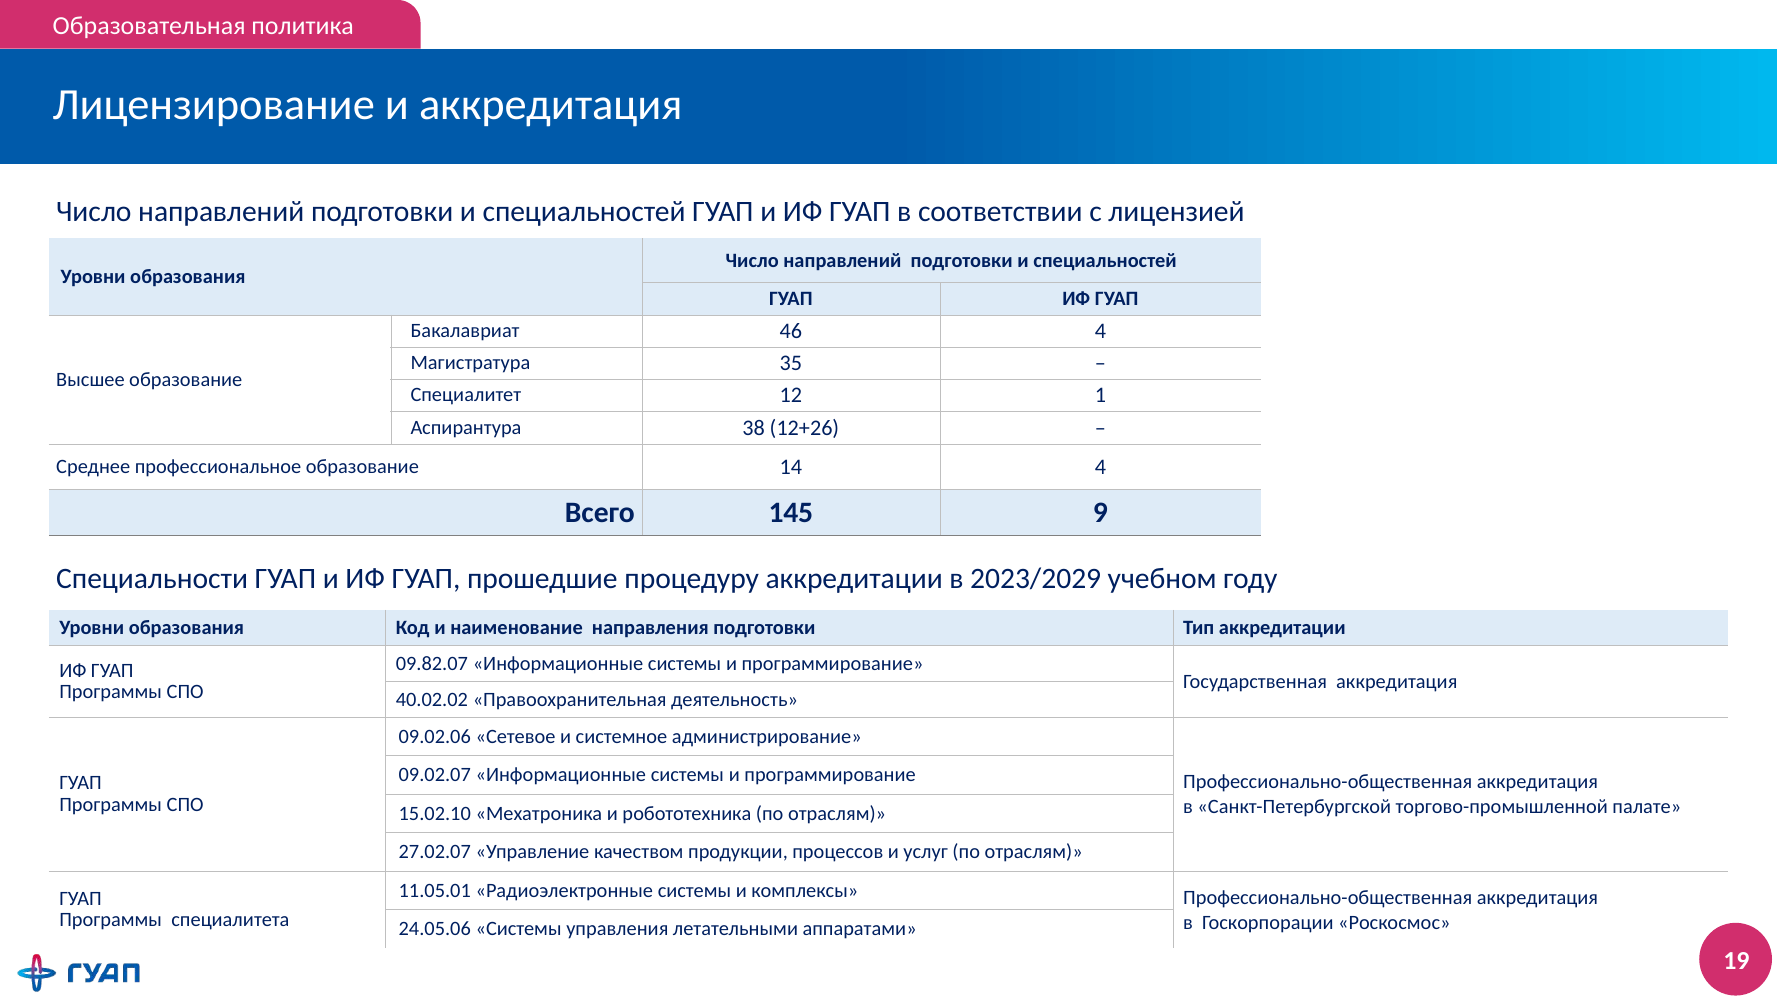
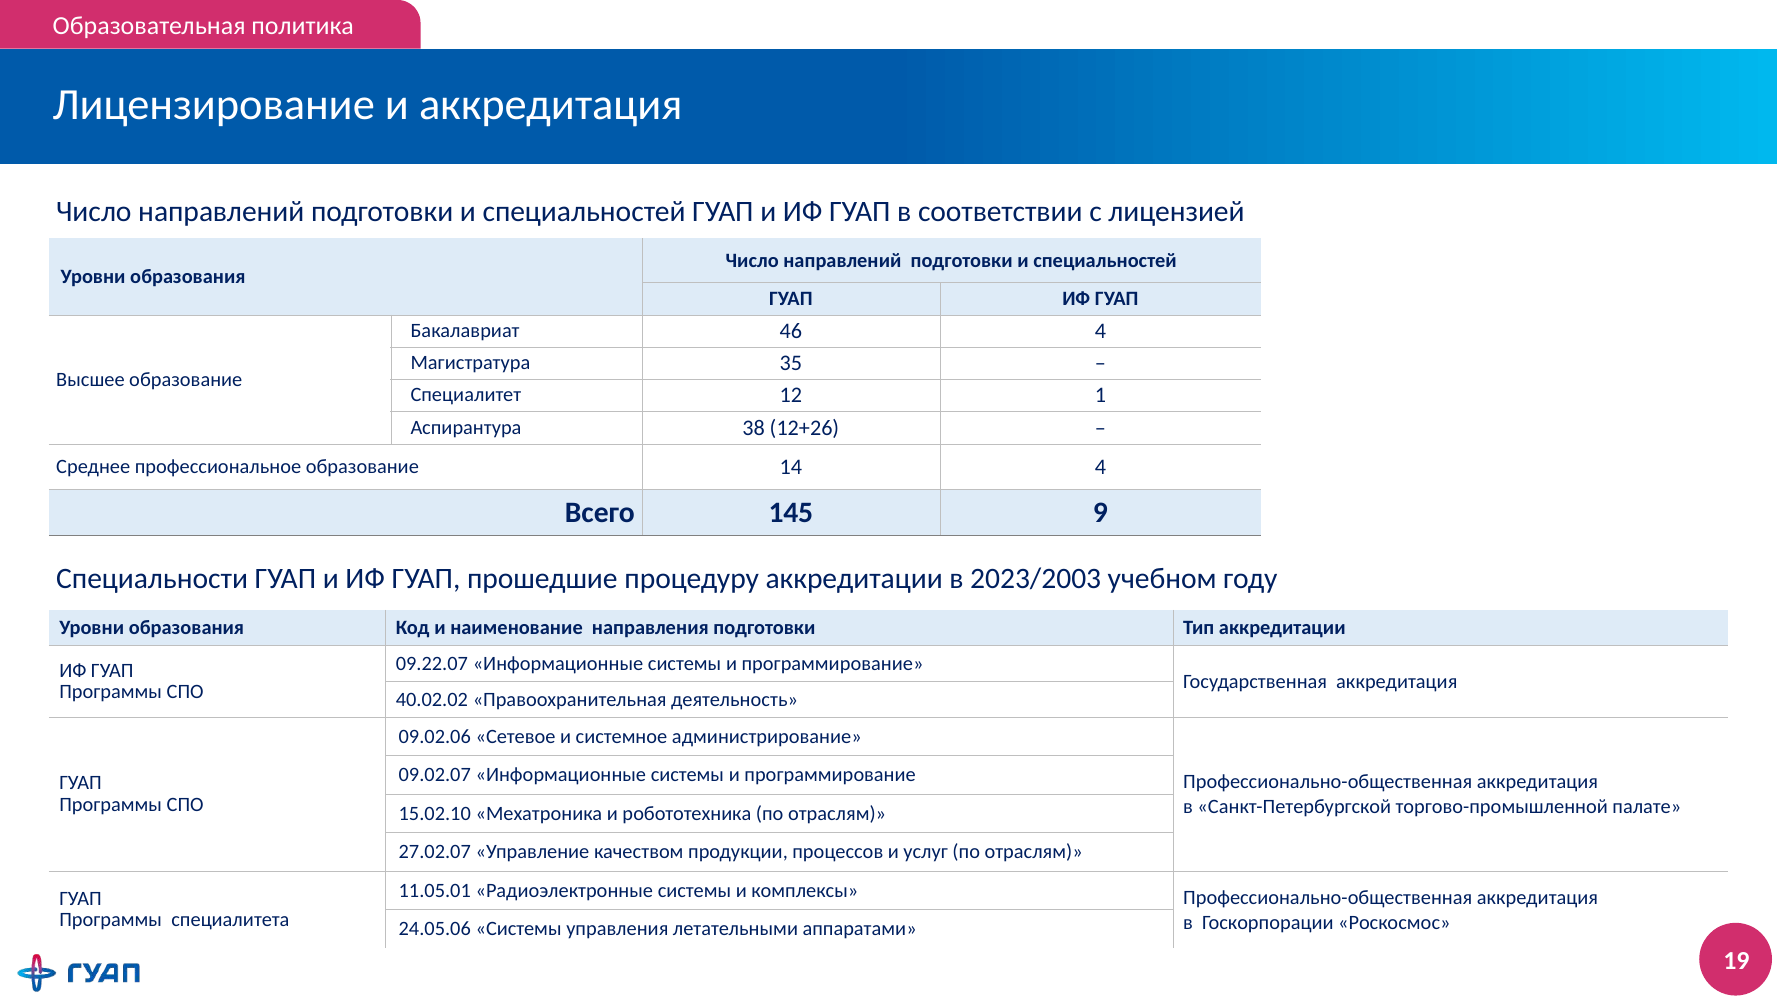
2023/2029: 2023/2029 -> 2023/2003
09.82.07: 09.82.07 -> 09.22.07
